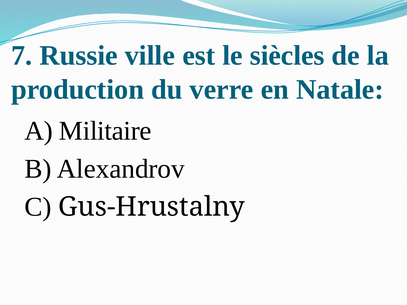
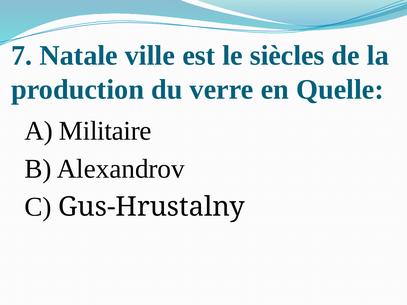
Russie: Russie -> Natale
Natale: Natale -> Quelle
